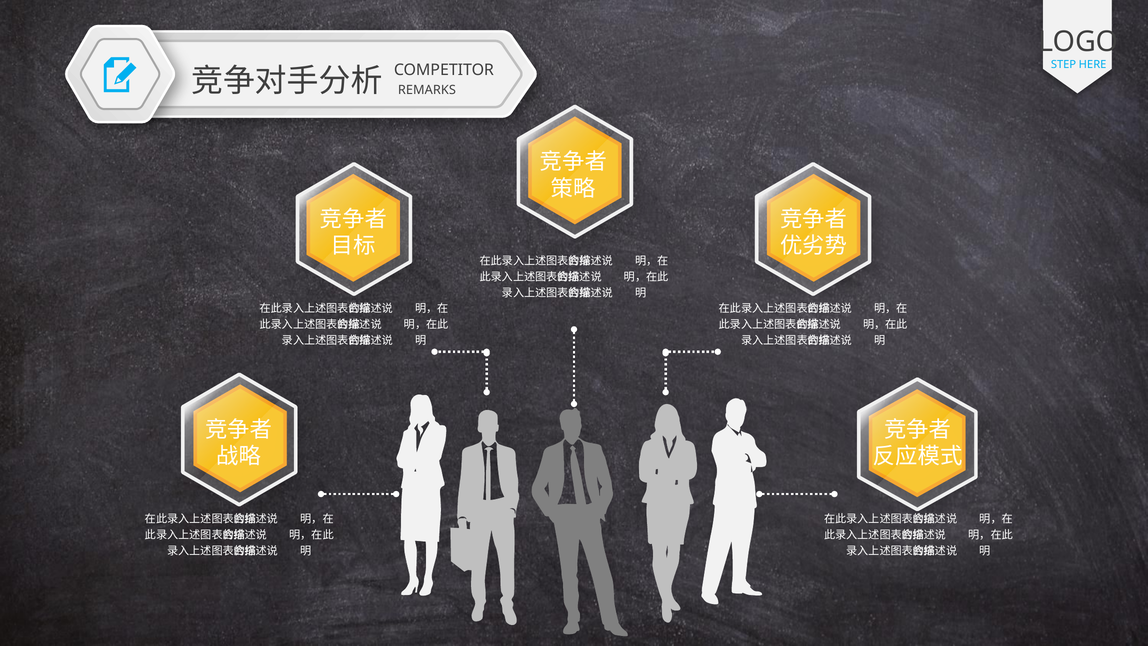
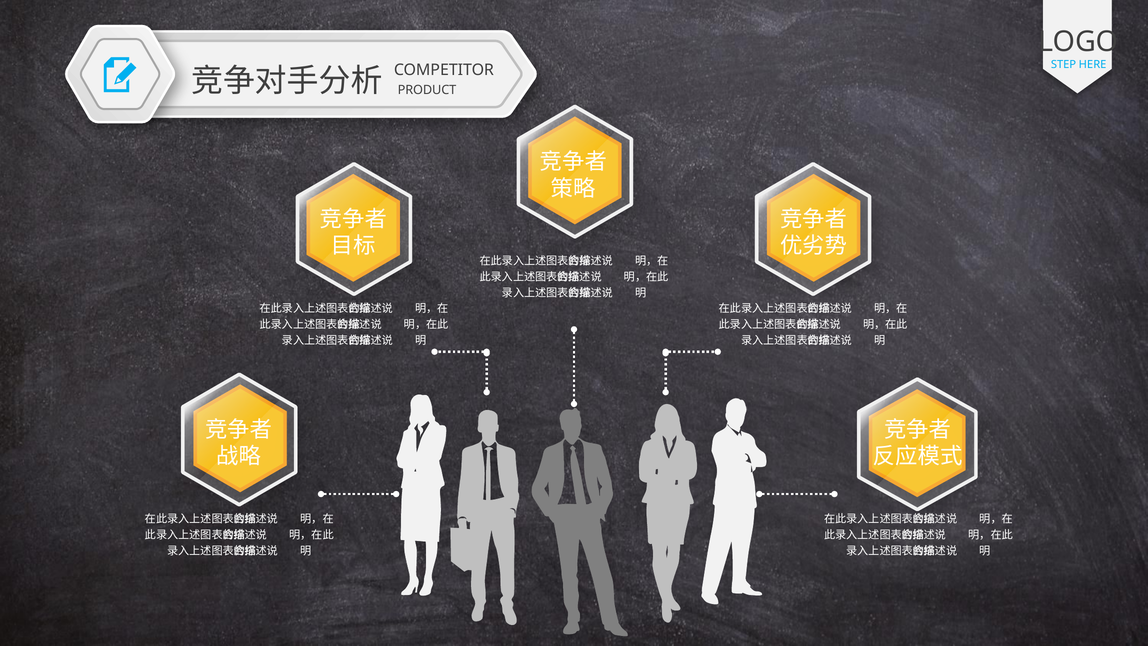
REMARKS: REMARKS -> PRODUCT
